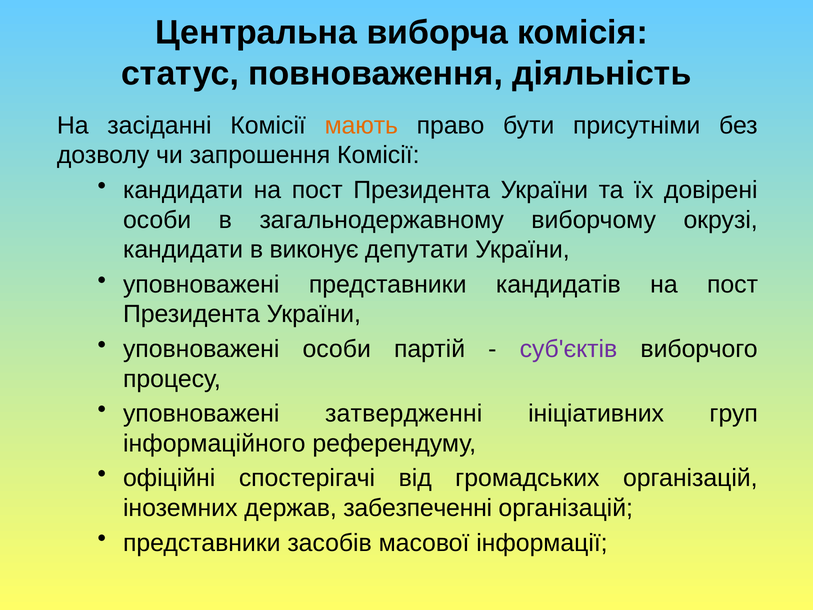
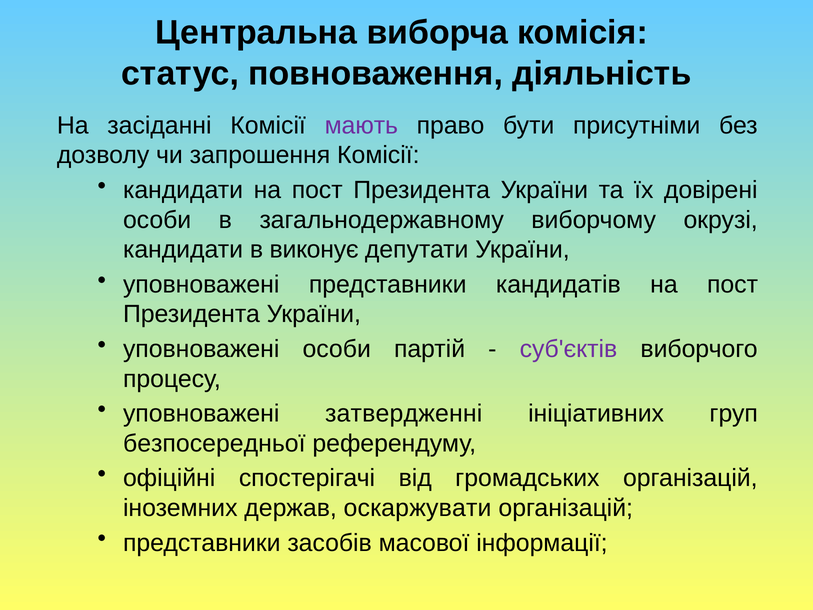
мають colour: orange -> purple
інформаційного: інформаційного -> безпосередньої
забезпеченні: забезпеченні -> оскаржувати
